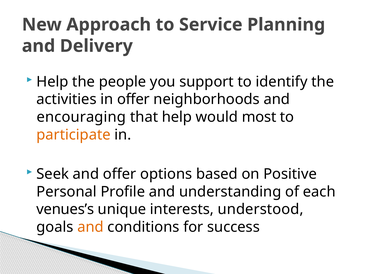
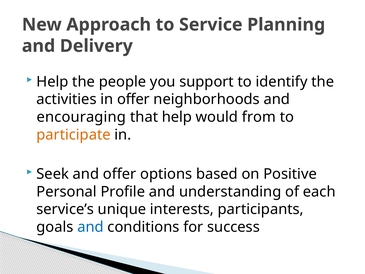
most: most -> from
venues’s: venues’s -> service’s
understood: understood -> participants
and at (90, 227) colour: orange -> blue
